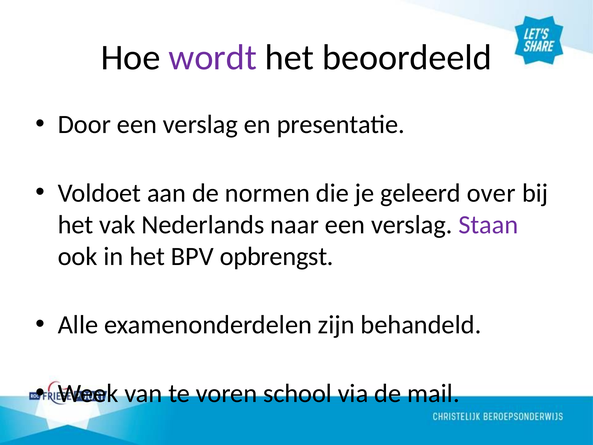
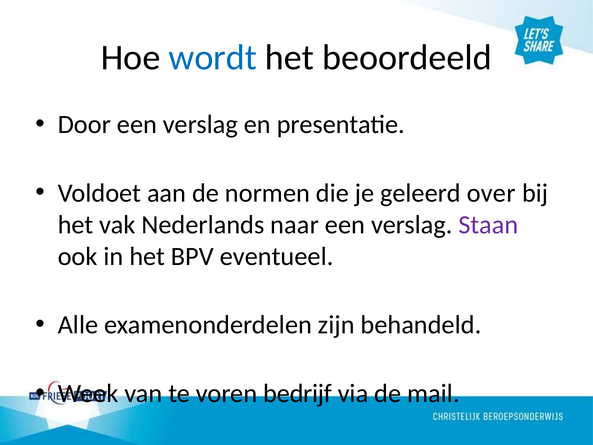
wordt colour: purple -> blue
opbrengst: opbrengst -> eventueel
school: school -> bedrijf
